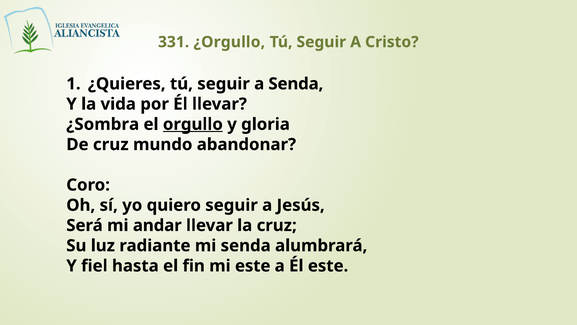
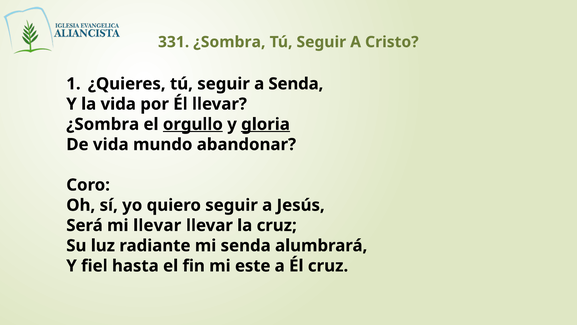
331 ¿Orgullo: ¿Orgullo -> ¿Sombra
gloria underline: none -> present
De cruz: cruz -> vida
mi andar: andar -> llevar
Él este: este -> cruz
